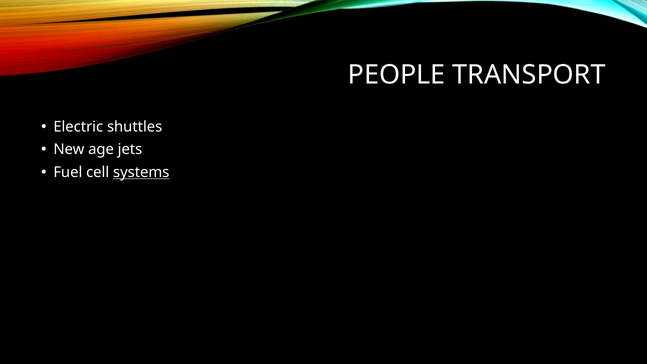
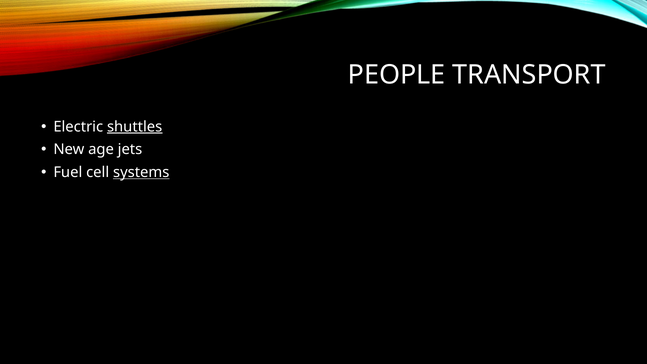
shuttles underline: none -> present
